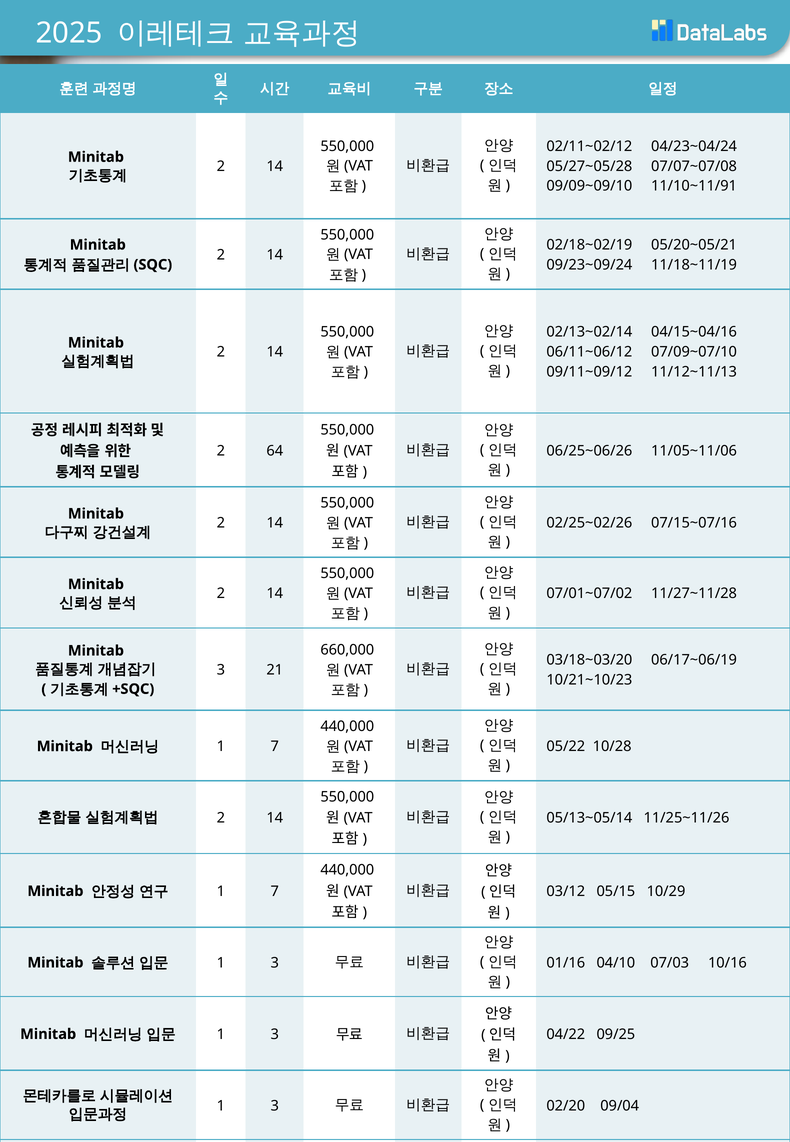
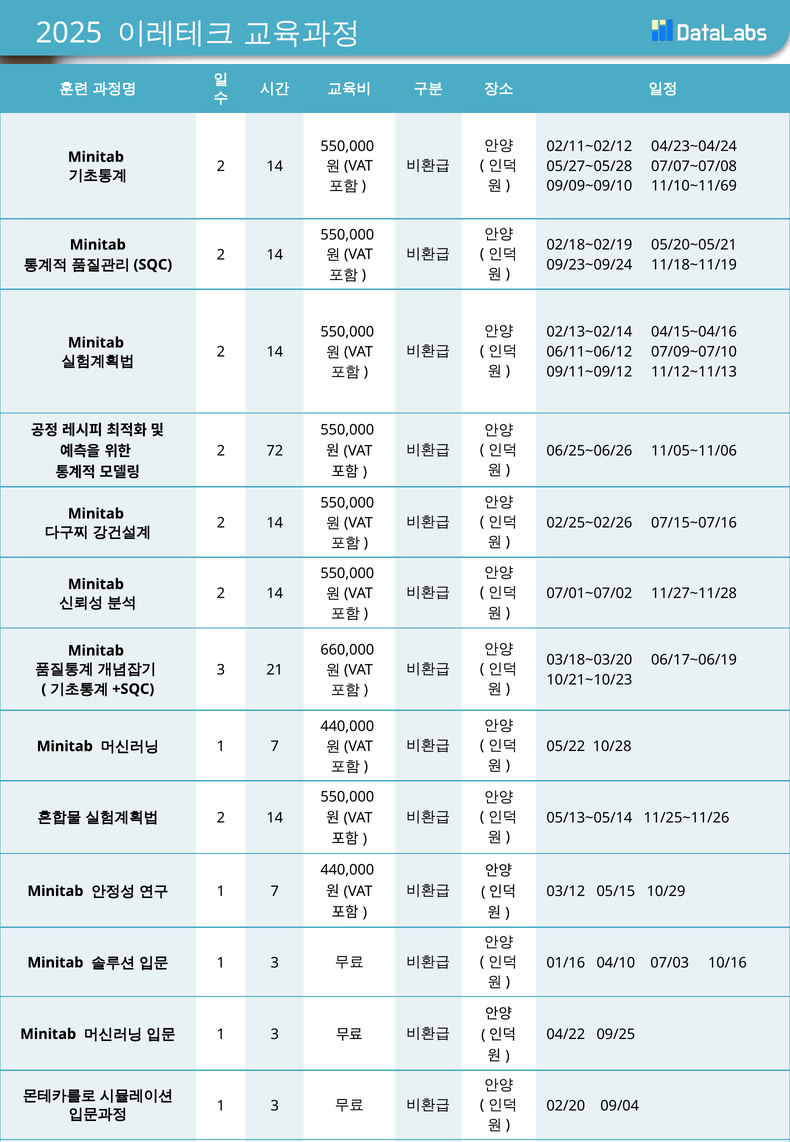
11/10~11/91: 11/10~11/91 -> 11/10~11/69
64: 64 -> 72
